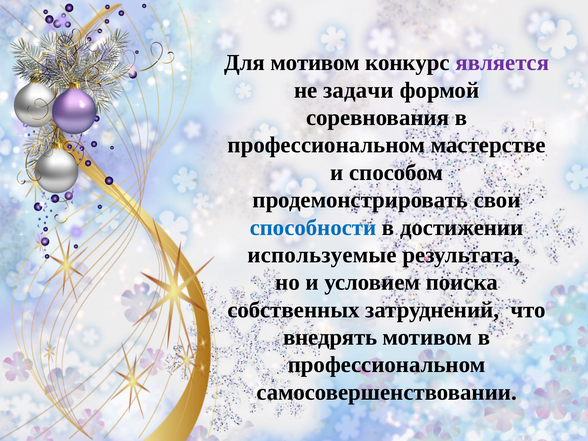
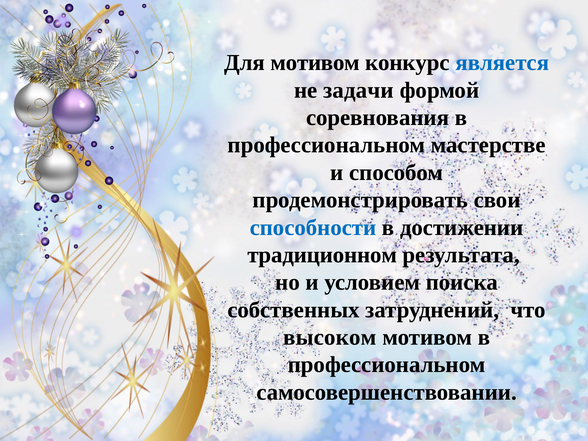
является colour: purple -> blue
используемые: используемые -> традиционном
внедрять: внедрять -> высоком
